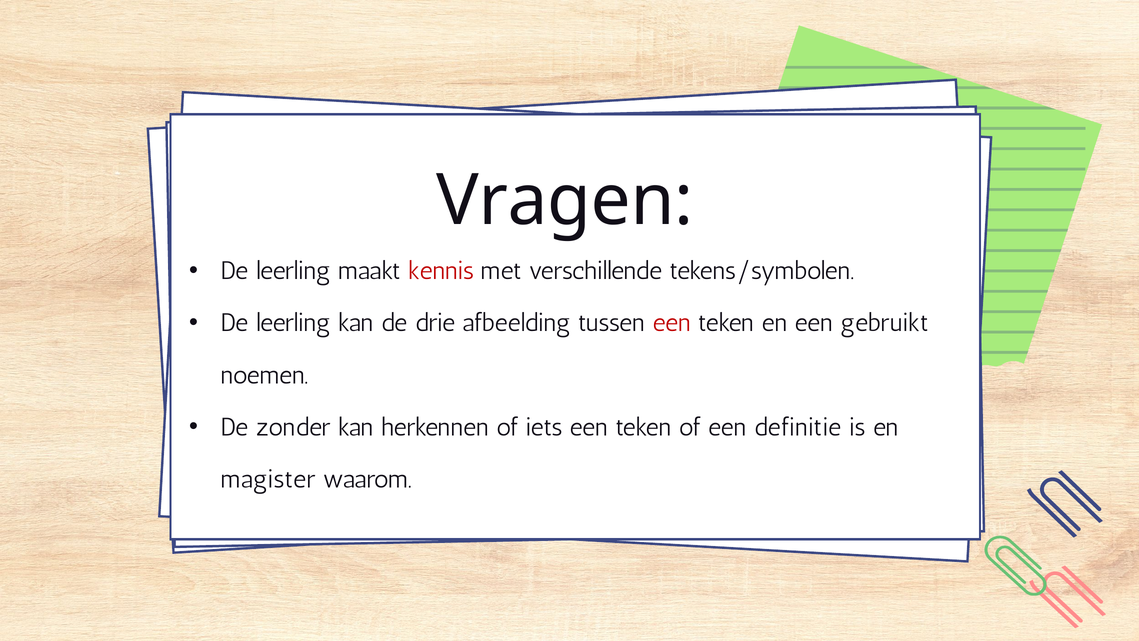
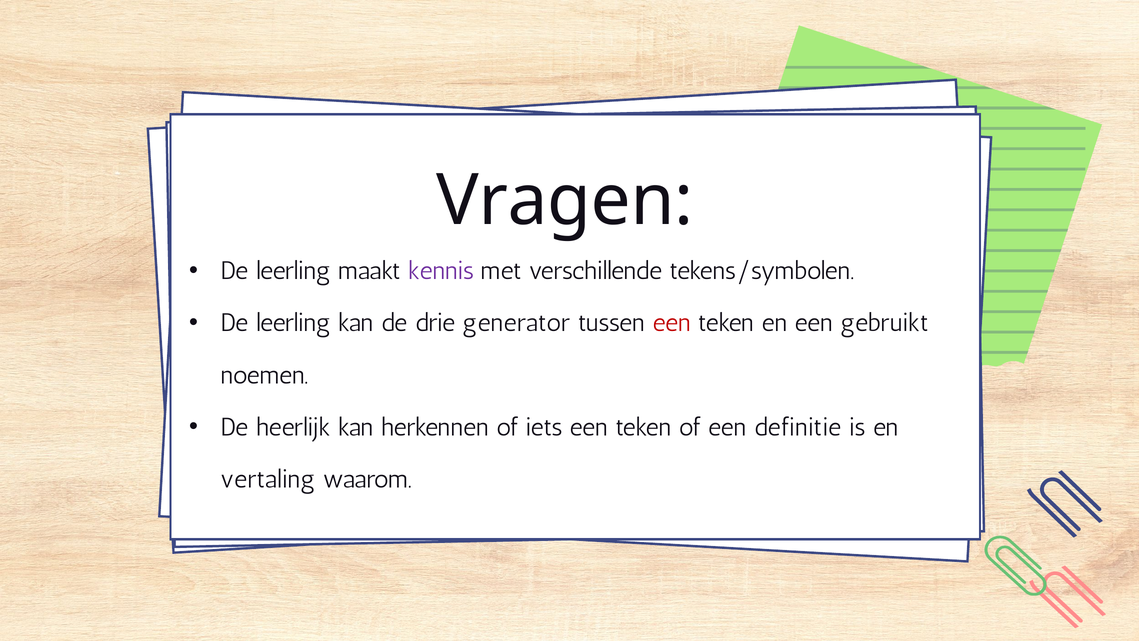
kennis colour: red -> purple
afbeelding: afbeelding -> generator
zonder: zonder -> heerlijk
magister: magister -> vertaling
